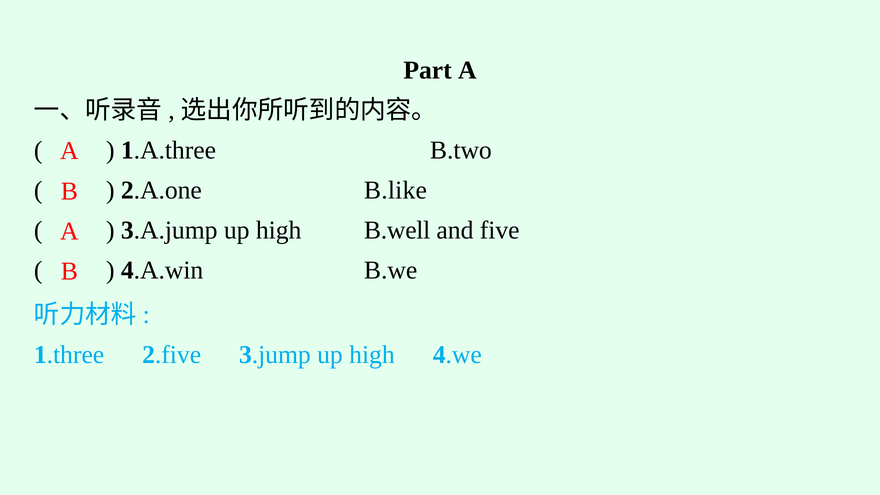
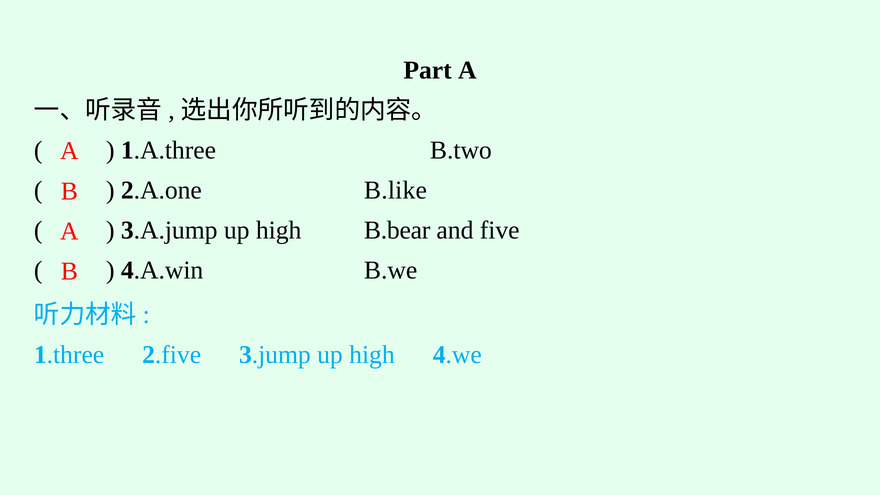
B.well: B.well -> B.bear
